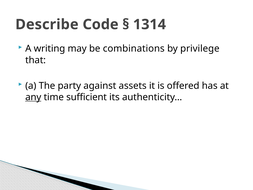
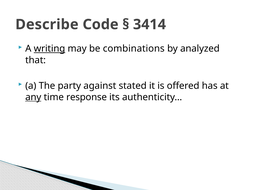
1314: 1314 -> 3414
writing underline: none -> present
privilege: privilege -> analyzed
assets: assets -> stated
sufficient: sufficient -> response
